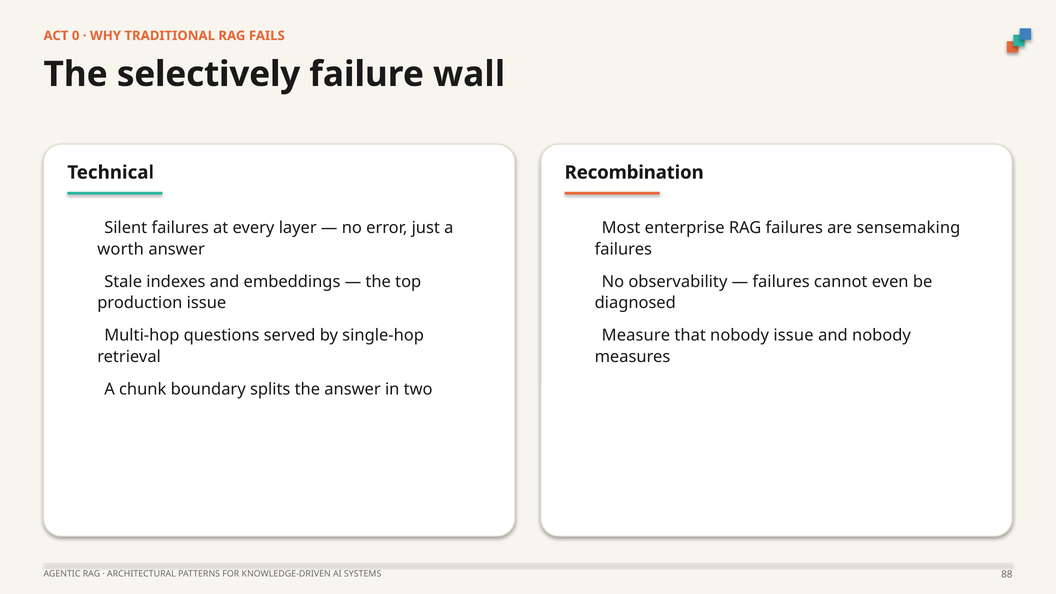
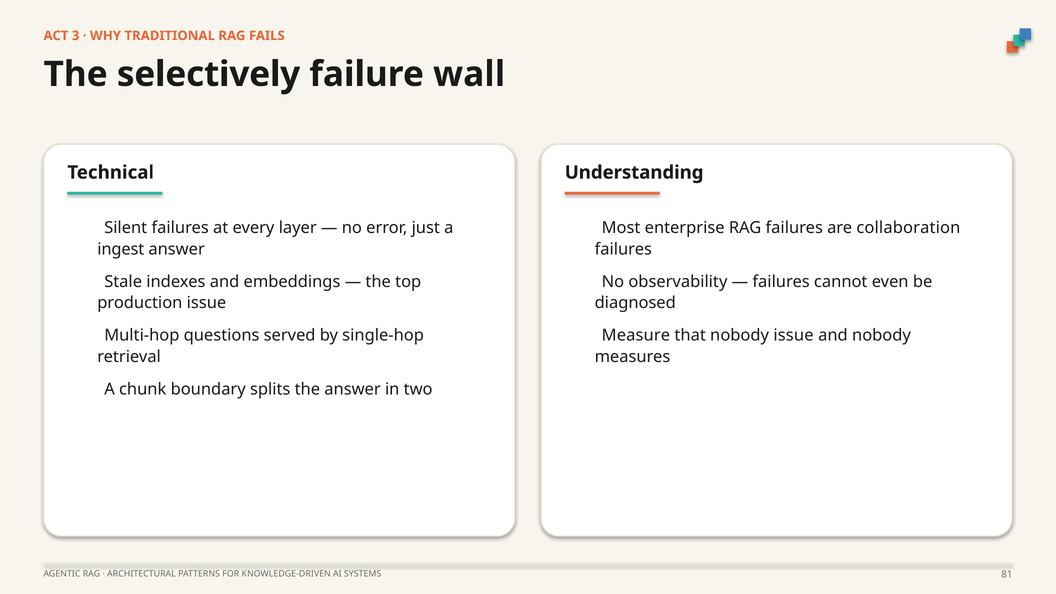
0: 0 -> 3
Recombination: Recombination -> Understanding
sensemaking: sensemaking -> collaboration
worth: worth -> ingest
88: 88 -> 81
